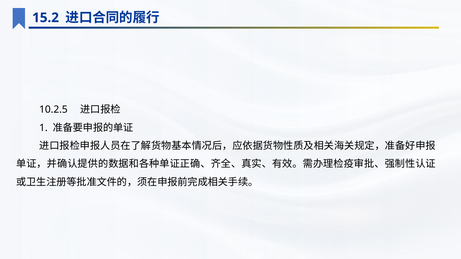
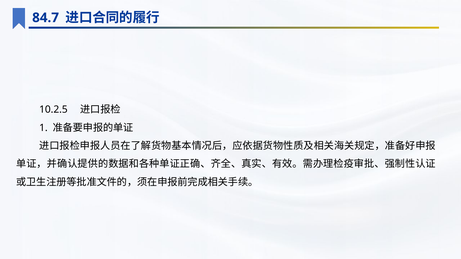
15.2: 15.2 -> 84.7
